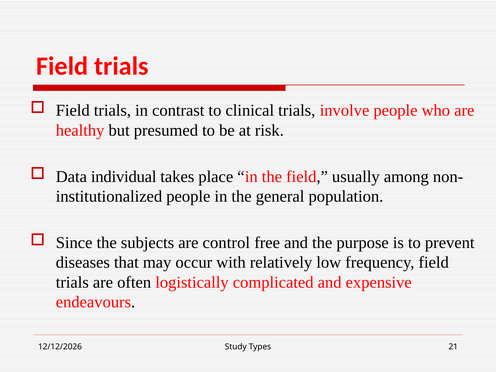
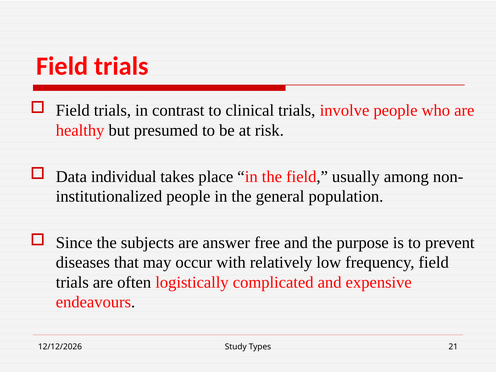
control: control -> answer
